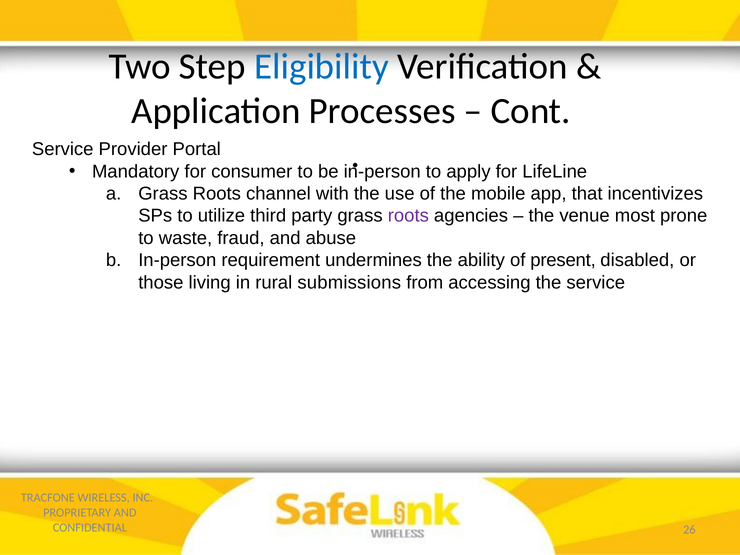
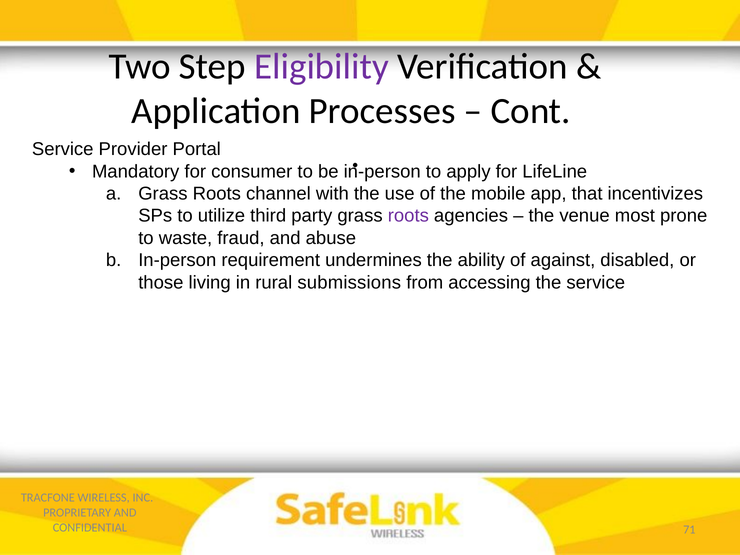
Eligibility colour: blue -> purple
present: present -> against
26: 26 -> 71
